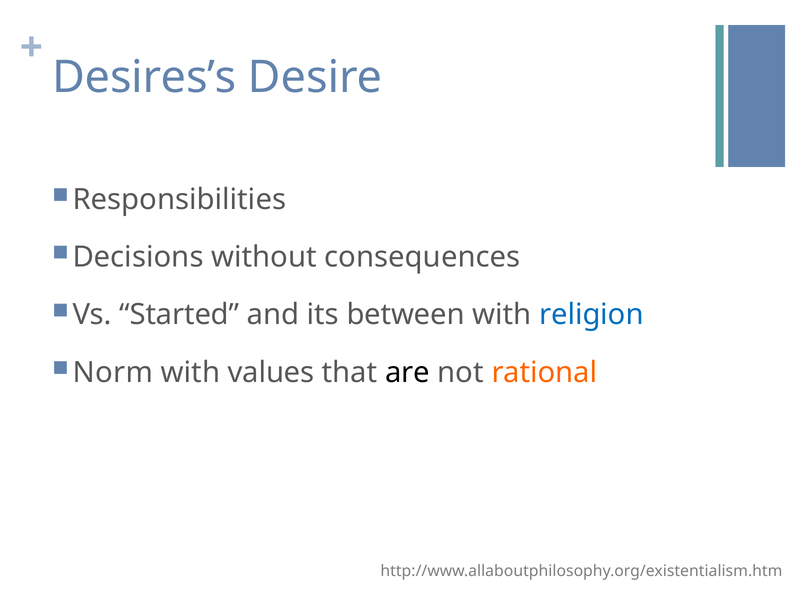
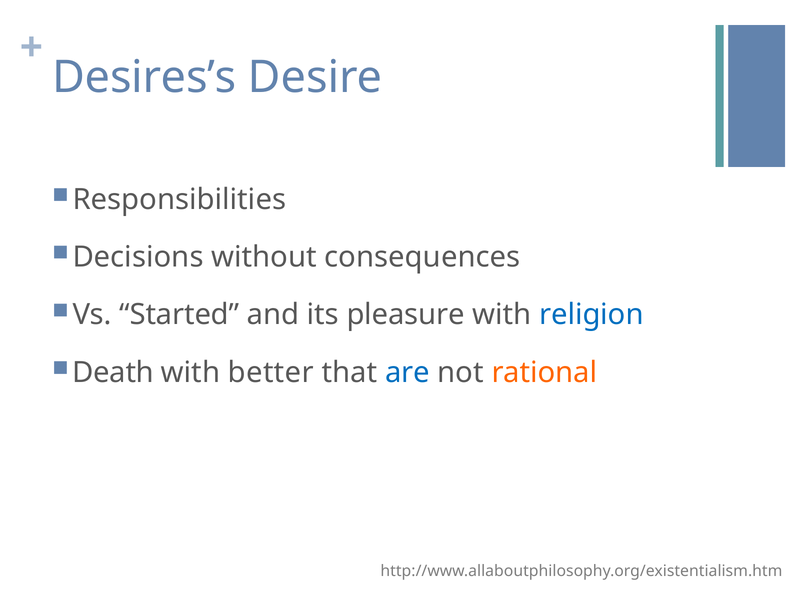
between: between -> pleasure
Norm: Norm -> Death
values: values -> better
are colour: black -> blue
